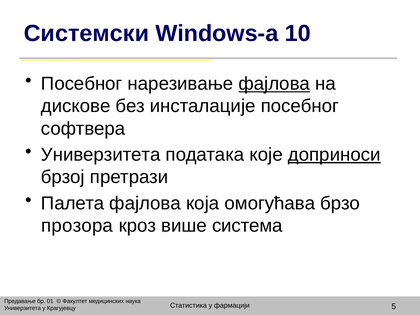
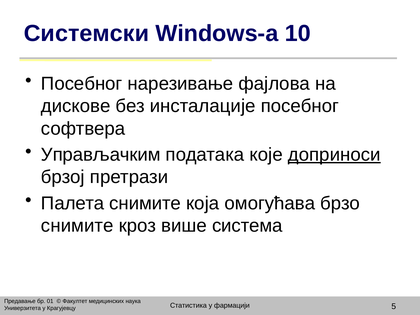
фајлова at (274, 84) underline: present -> none
Универзитета at (101, 155): Универзитета -> Управљачким
Палета фајлова: фајлова -> снимите
прозора at (77, 226): прозора -> снимите
